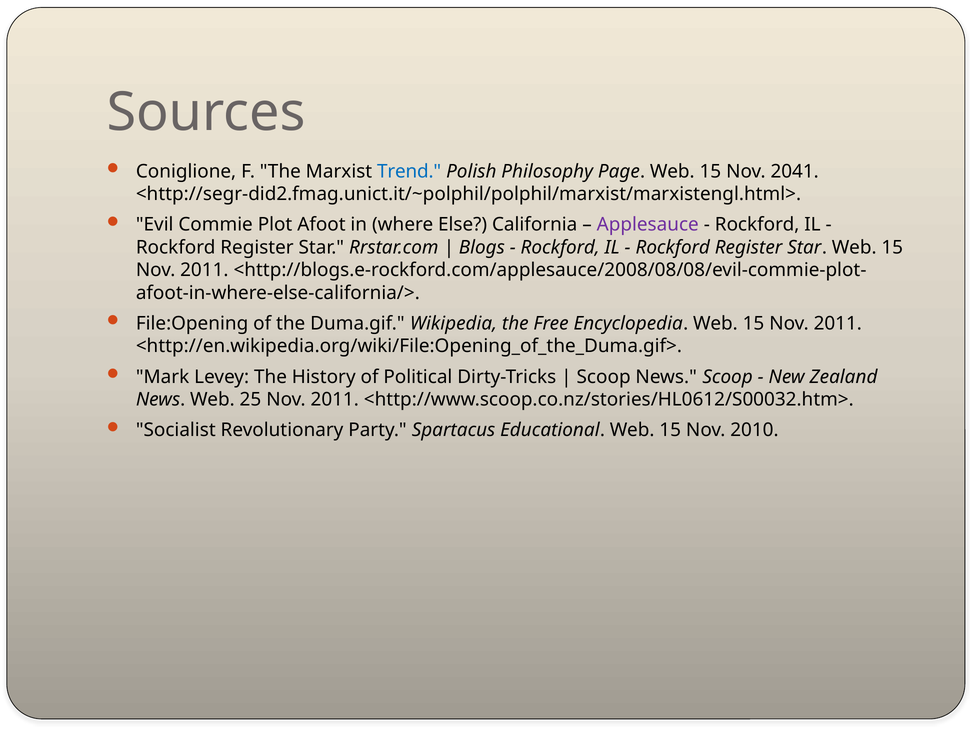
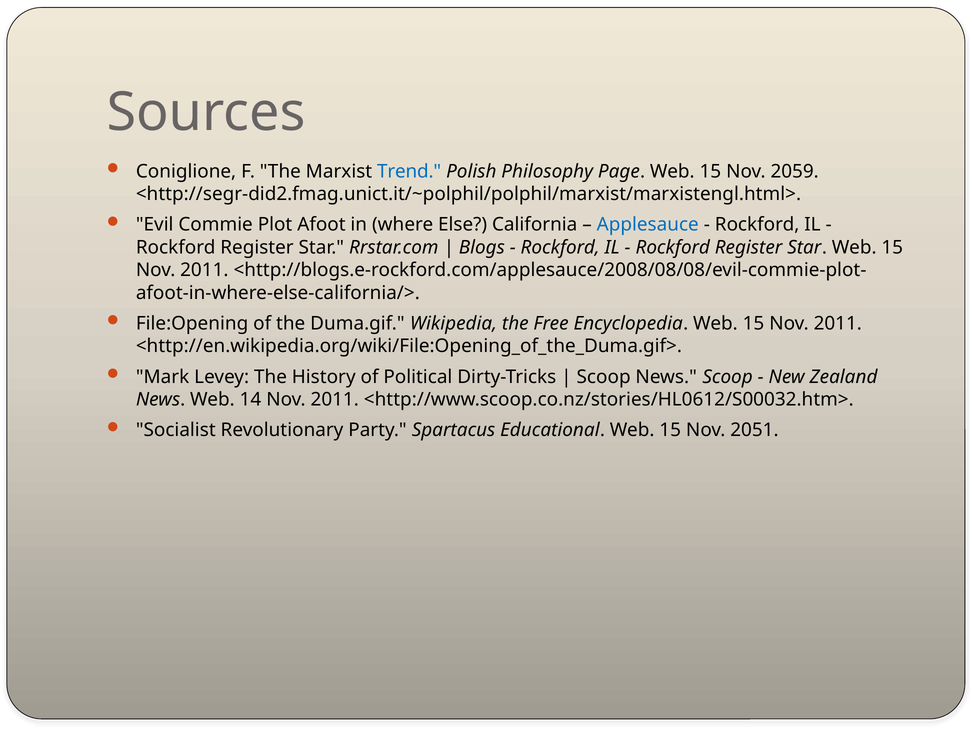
2041: 2041 -> 2059
Applesauce colour: purple -> blue
25: 25 -> 14
2010: 2010 -> 2051
